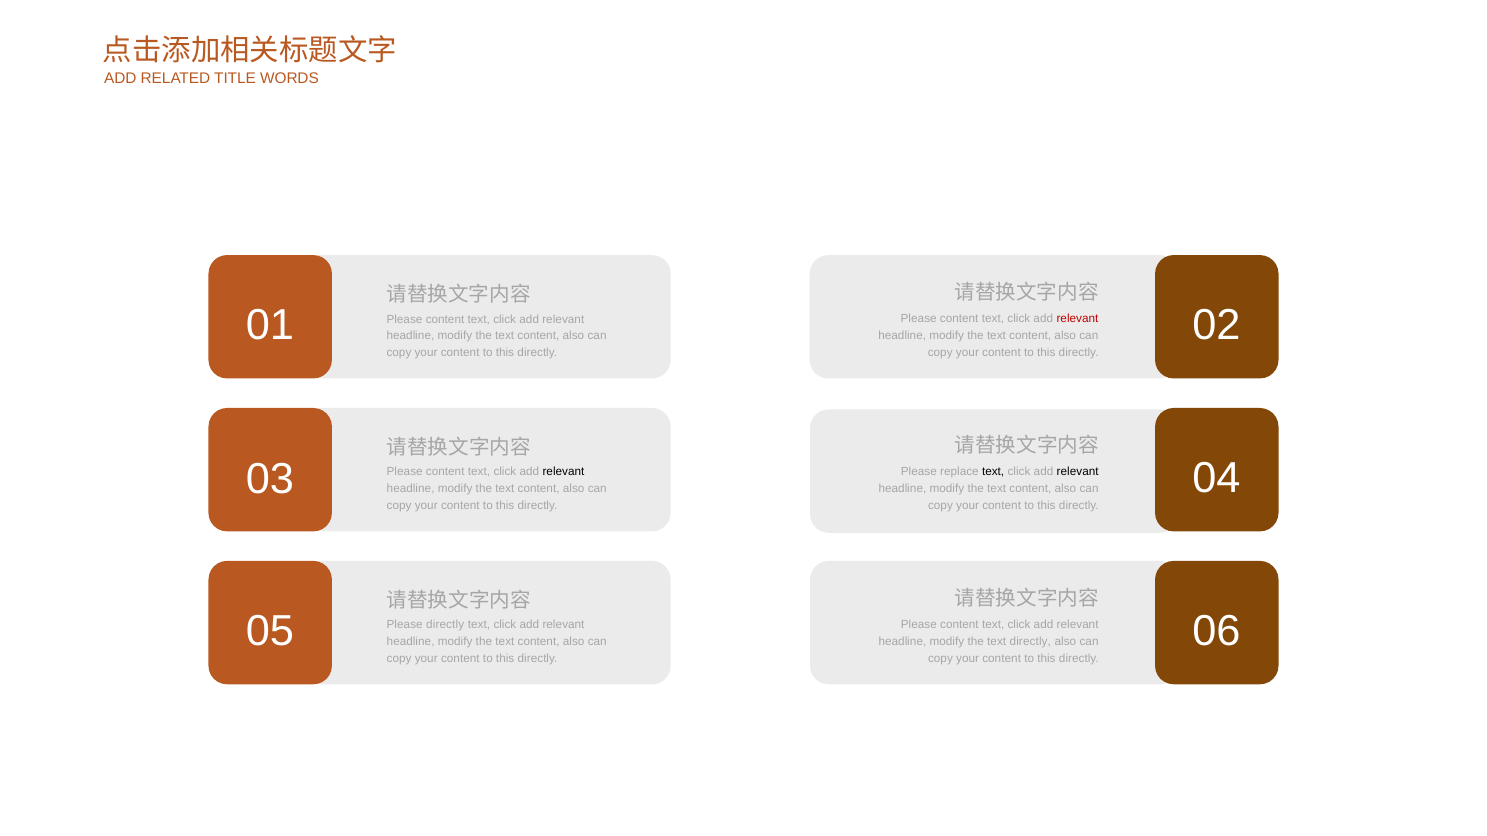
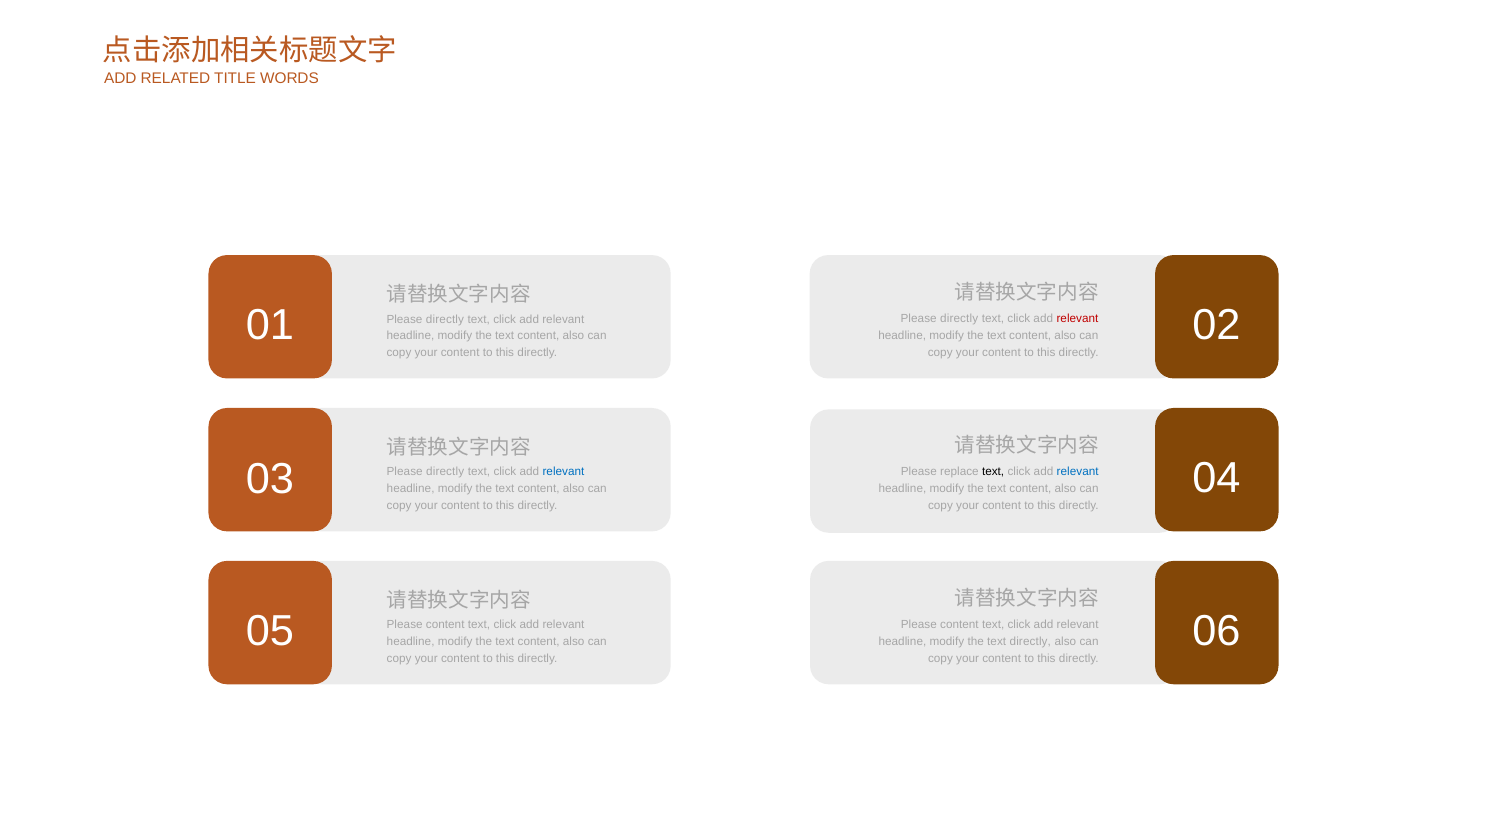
content at (959, 319): content -> directly
content at (445, 319): content -> directly
relevant at (1078, 472) colour: black -> blue
content at (445, 472): content -> directly
relevant at (564, 472) colour: black -> blue
directly at (445, 625): directly -> content
